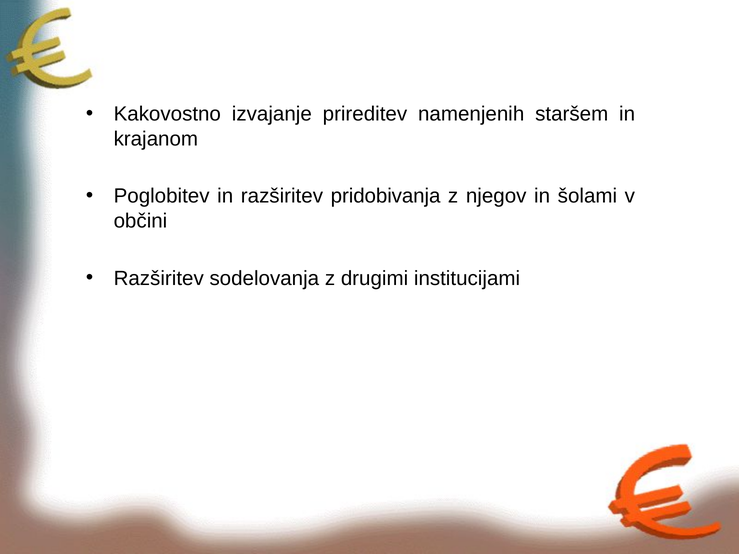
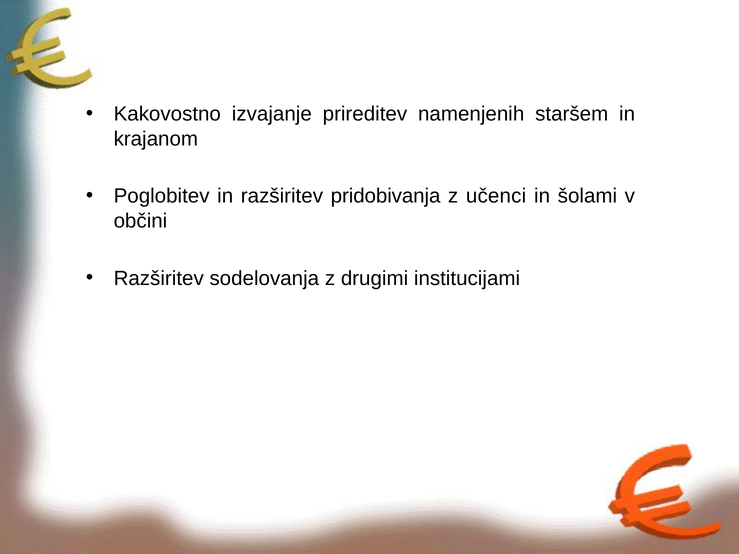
njegov: njegov -> učenci
